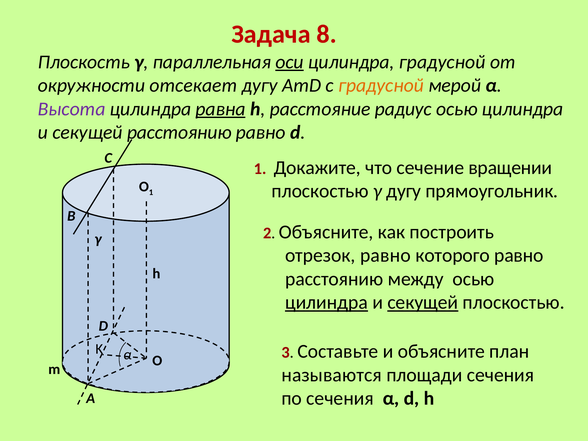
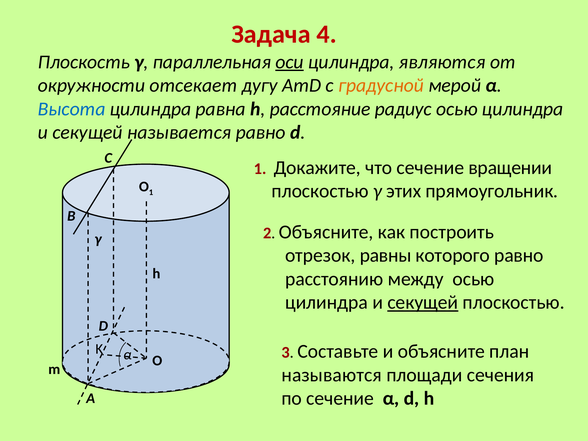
8: 8 -> 4
цилиндра градусной: градусной -> являются
Высота colour: purple -> blue
равна underline: present -> none
секущей расстоянию: расстоянию -> называется
γ дугу: дугу -> этих
отрезок равно: равно -> равны
цилиндра at (327, 303) underline: present -> none
по сечения: сечения -> сечение
